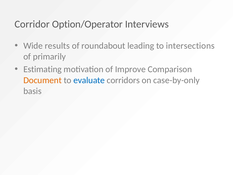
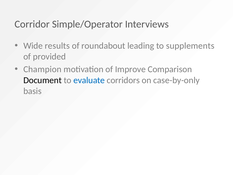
Option/Operator: Option/Operator -> Simple/Operator
intersections: intersections -> supplements
primarily: primarily -> provided
Estimating: Estimating -> Champion
Document colour: orange -> black
